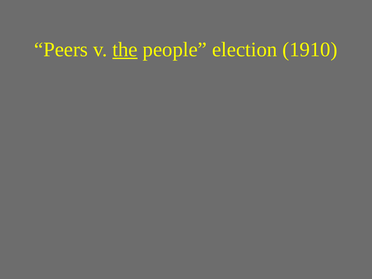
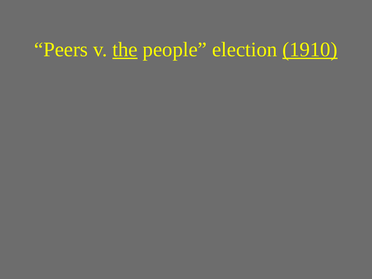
1910 underline: none -> present
